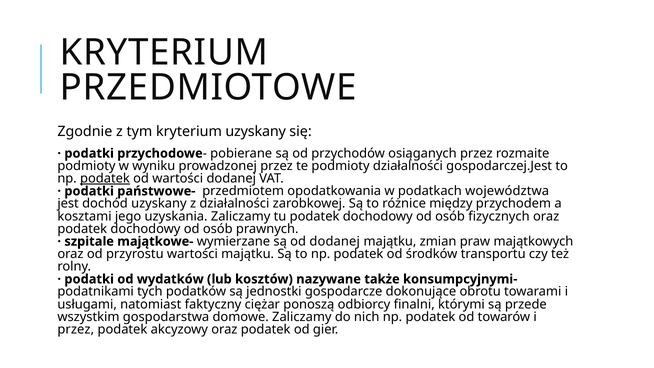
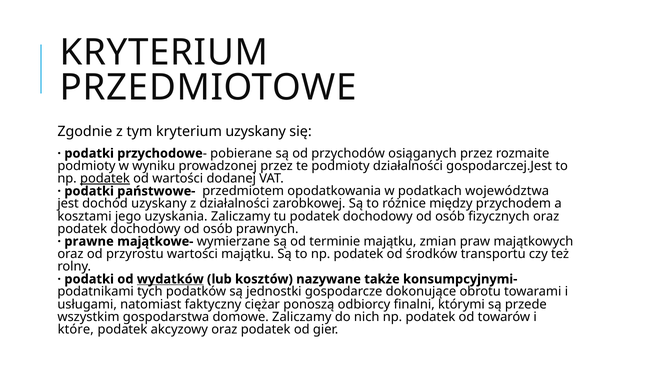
szpitale: szpitale -> prawne
od dodanej: dodanej -> terminie
wydatków underline: none -> present
przez at (76, 329): przez -> które
